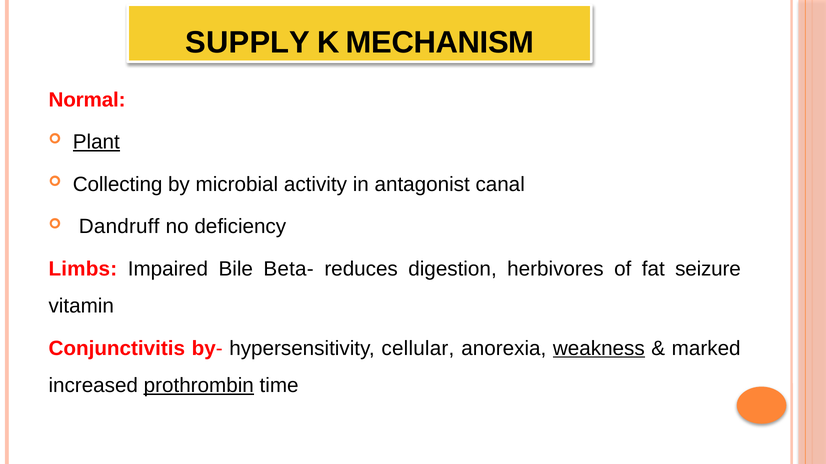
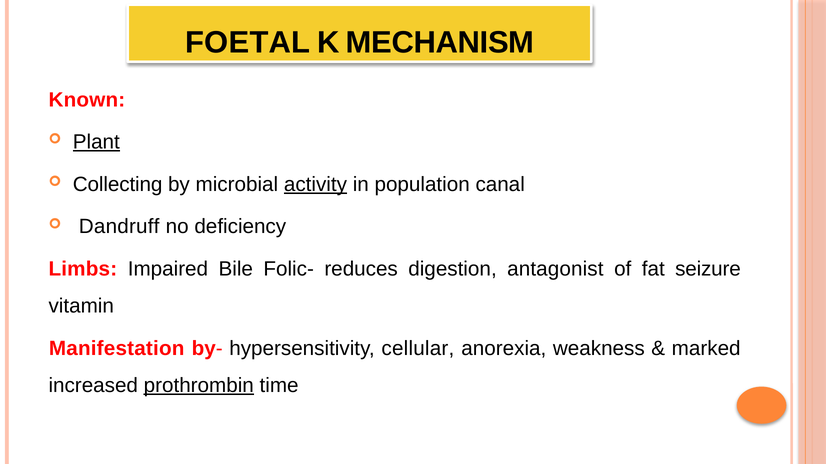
SUPPLY: SUPPLY -> FOETAL
Normal: Normal -> Known
activity underline: none -> present
antagonist: antagonist -> population
Beta-: Beta- -> Folic-
herbivores: herbivores -> antagonist
Conjunctivitis: Conjunctivitis -> Manifestation
weakness underline: present -> none
